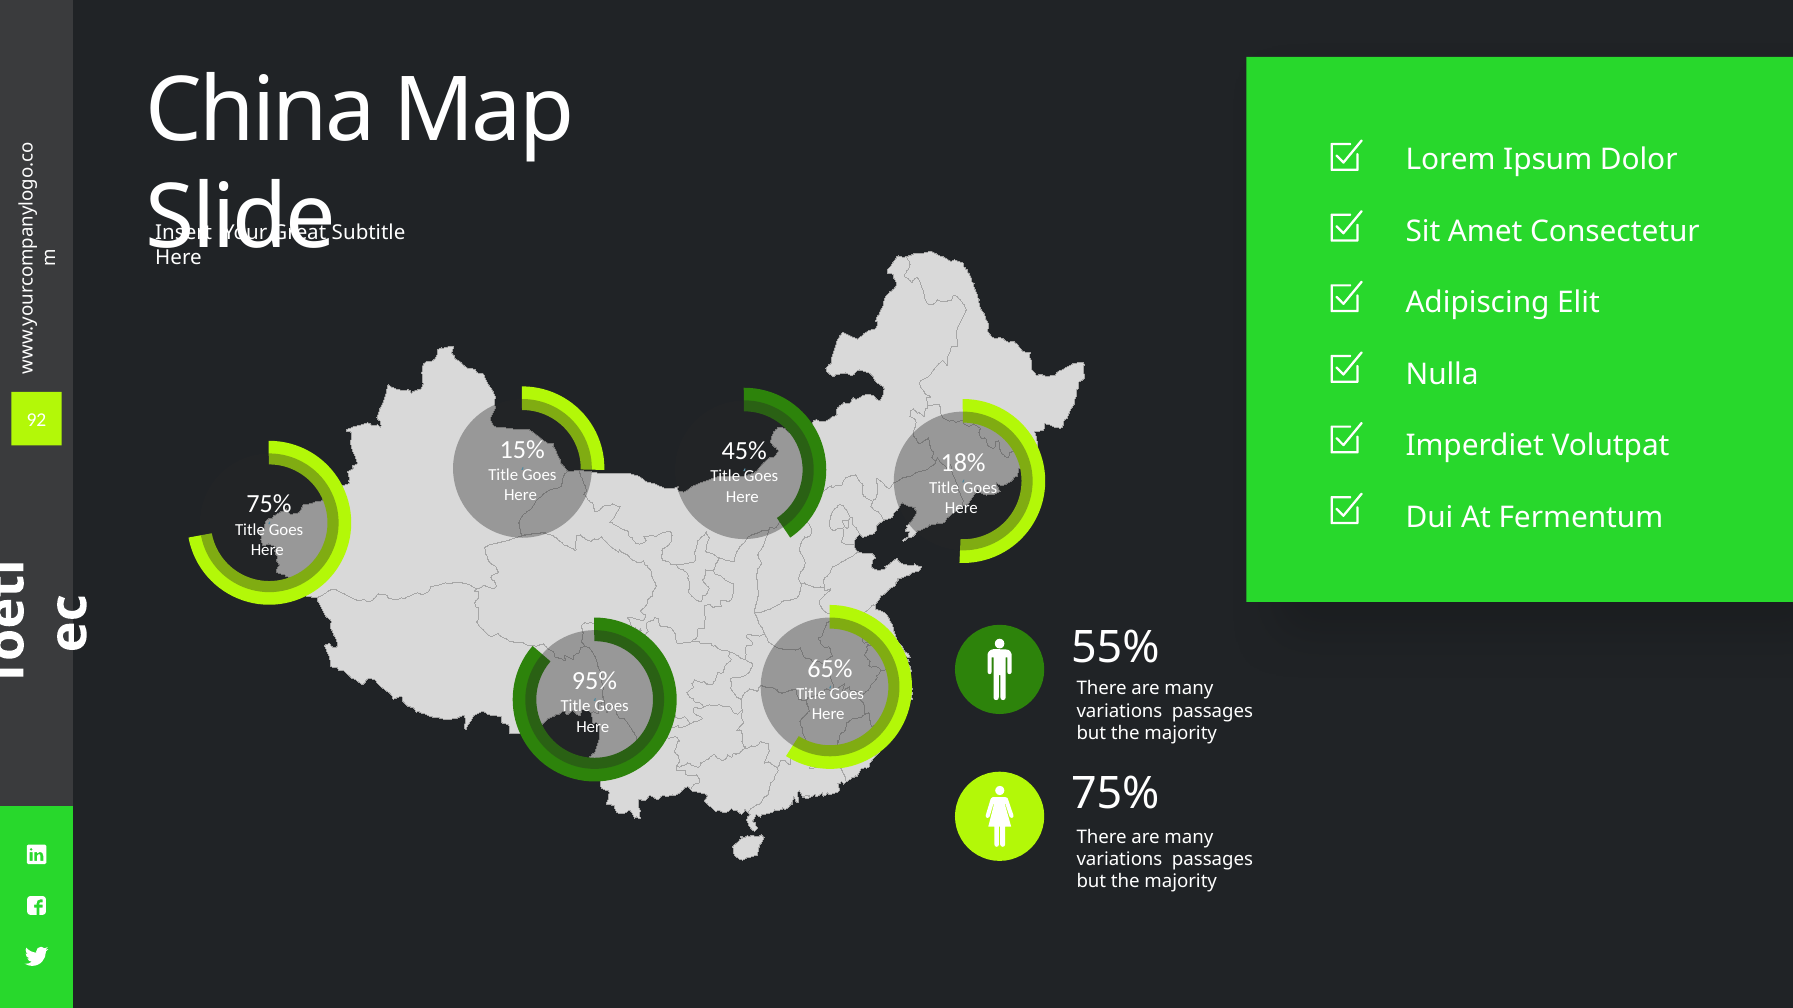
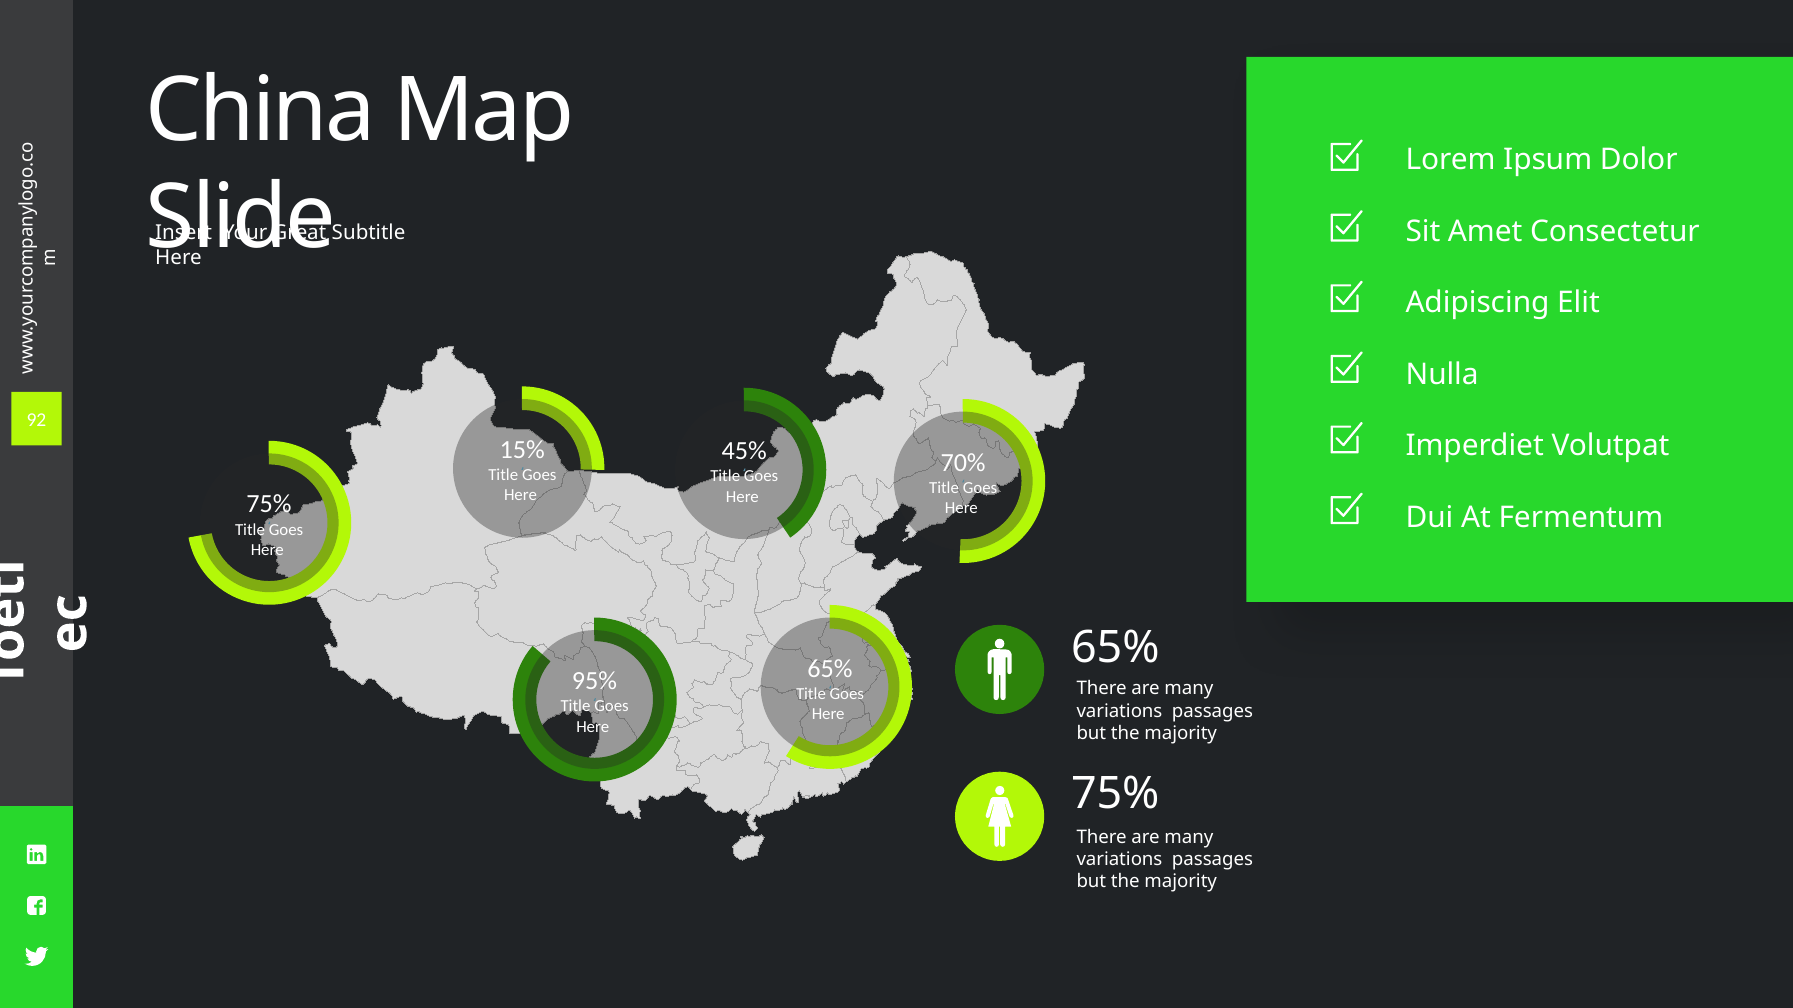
18%: 18% -> 70%
55% at (1115, 648): 55% -> 65%
